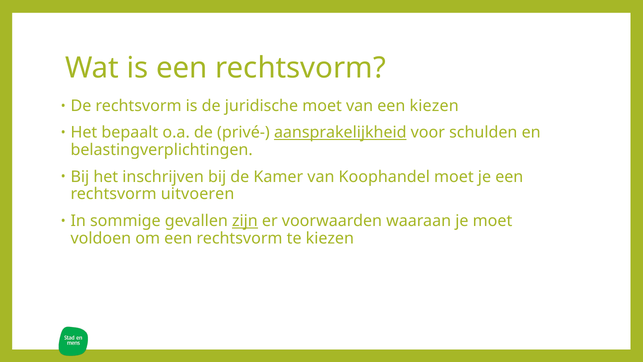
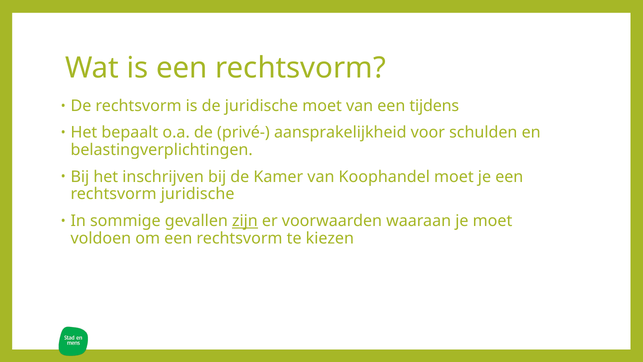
een kiezen: kiezen -> tijdens
aansprakelijkheid underline: present -> none
rechtsvorm uitvoeren: uitvoeren -> juridische
